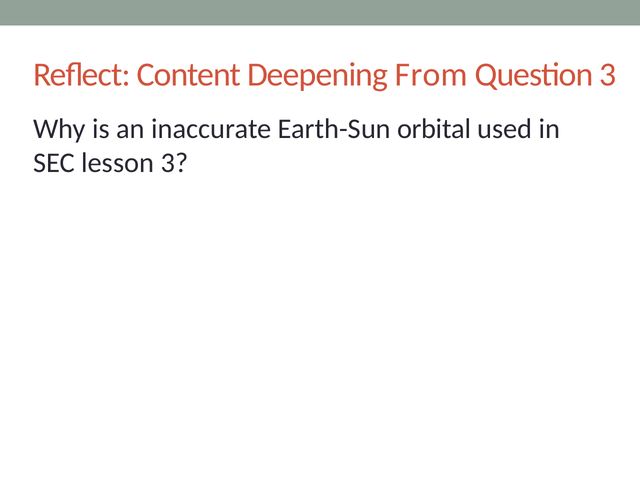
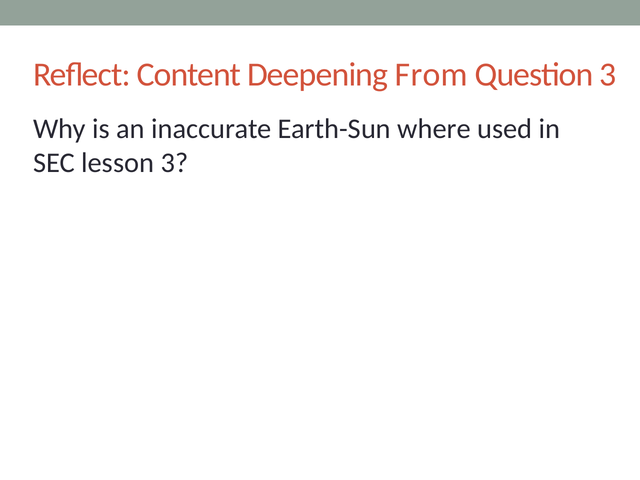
orbital: orbital -> where
